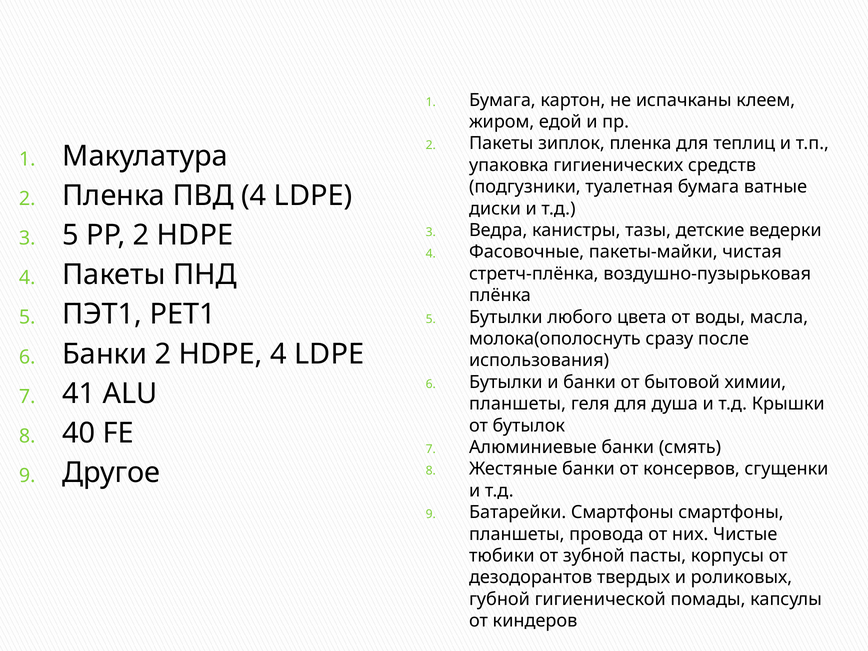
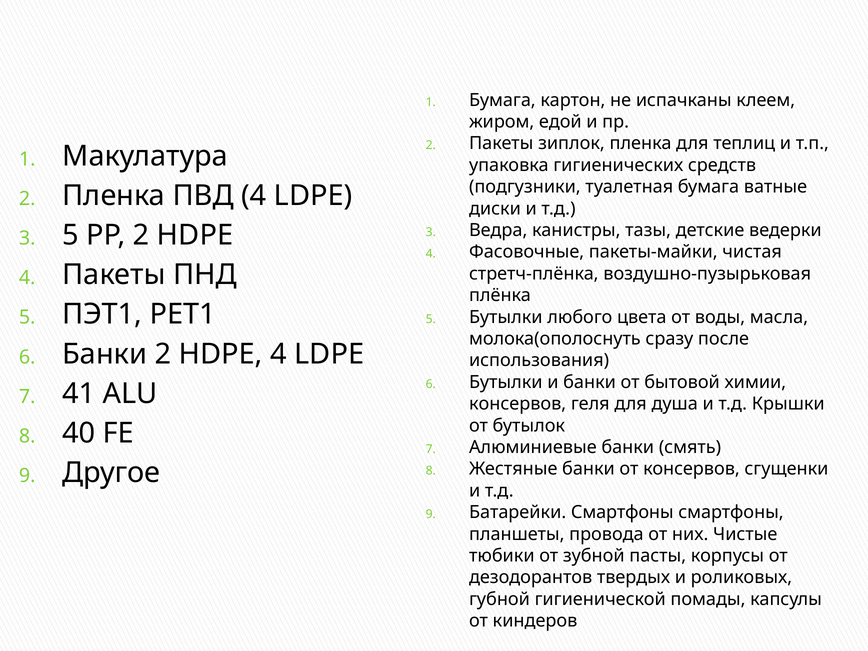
планшеты at (518, 404): планшеты -> консервов
